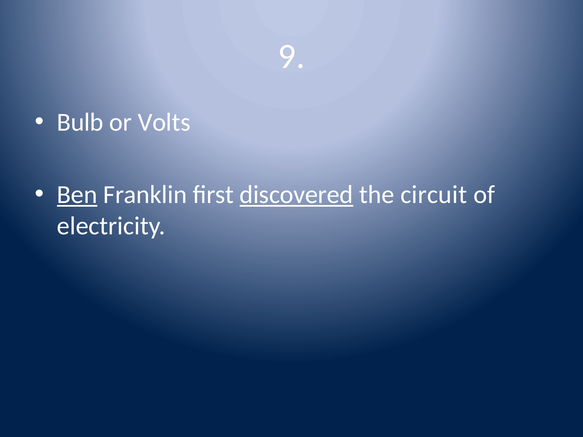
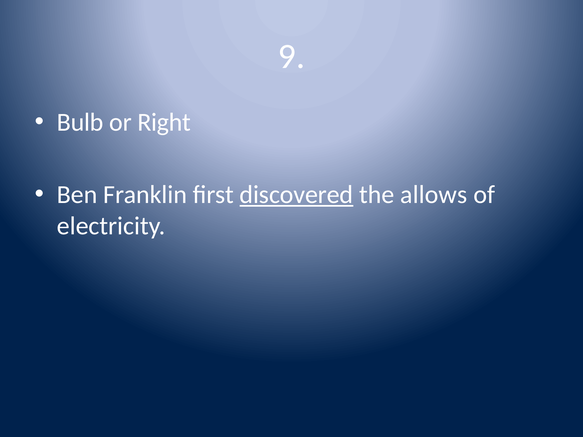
Volts: Volts -> Right
Ben underline: present -> none
circuit: circuit -> allows
